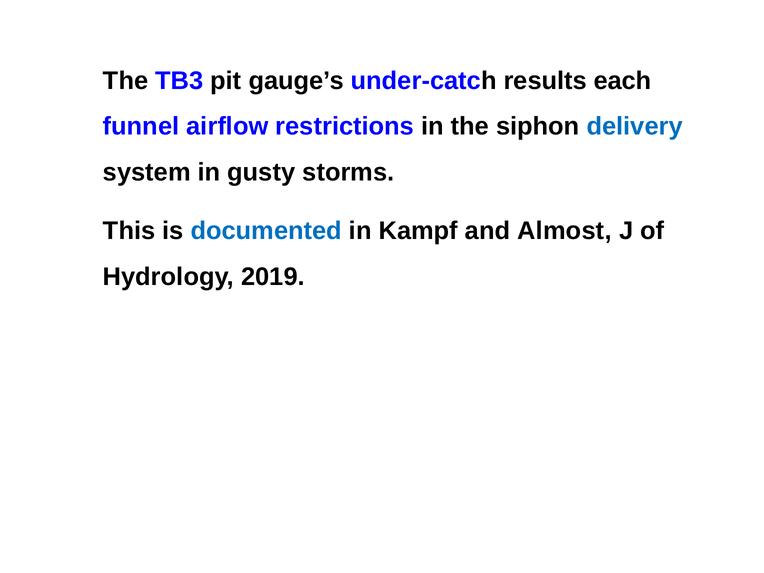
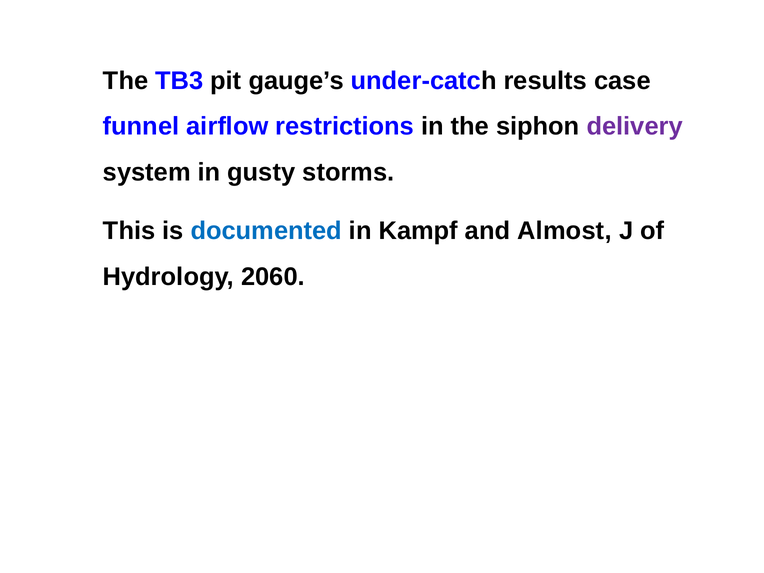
each: each -> case
delivery colour: blue -> purple
2019: 2019 -> 2060
